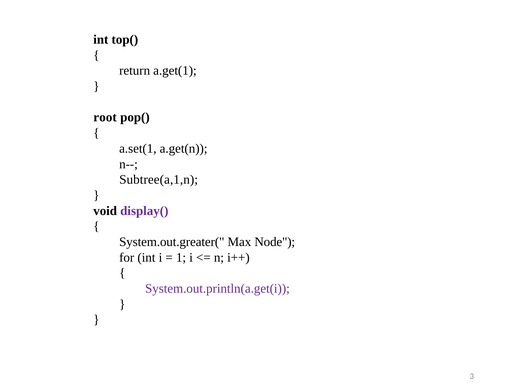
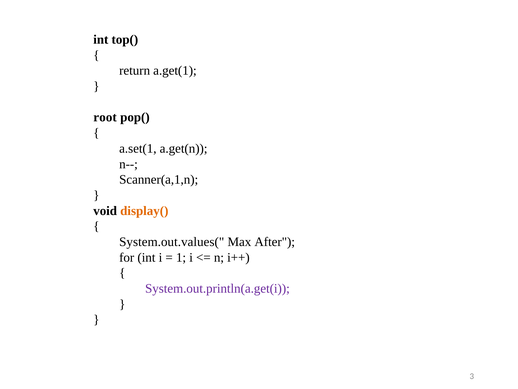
Subtree(a,1,n: Subtree(a,1,n -> Scanner(a,1,n
display( colour: purple -> orange
System.out.greater(: System.out.greater( -> System.out.values(
Node: Node -> After
